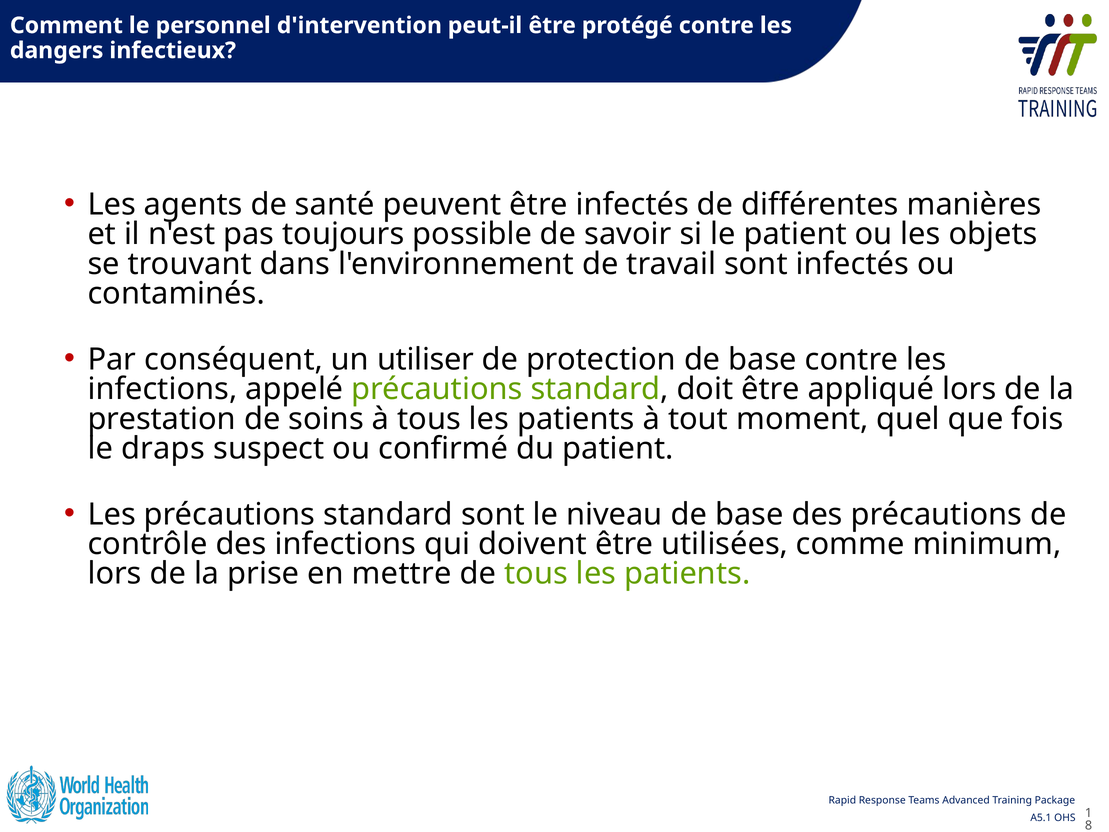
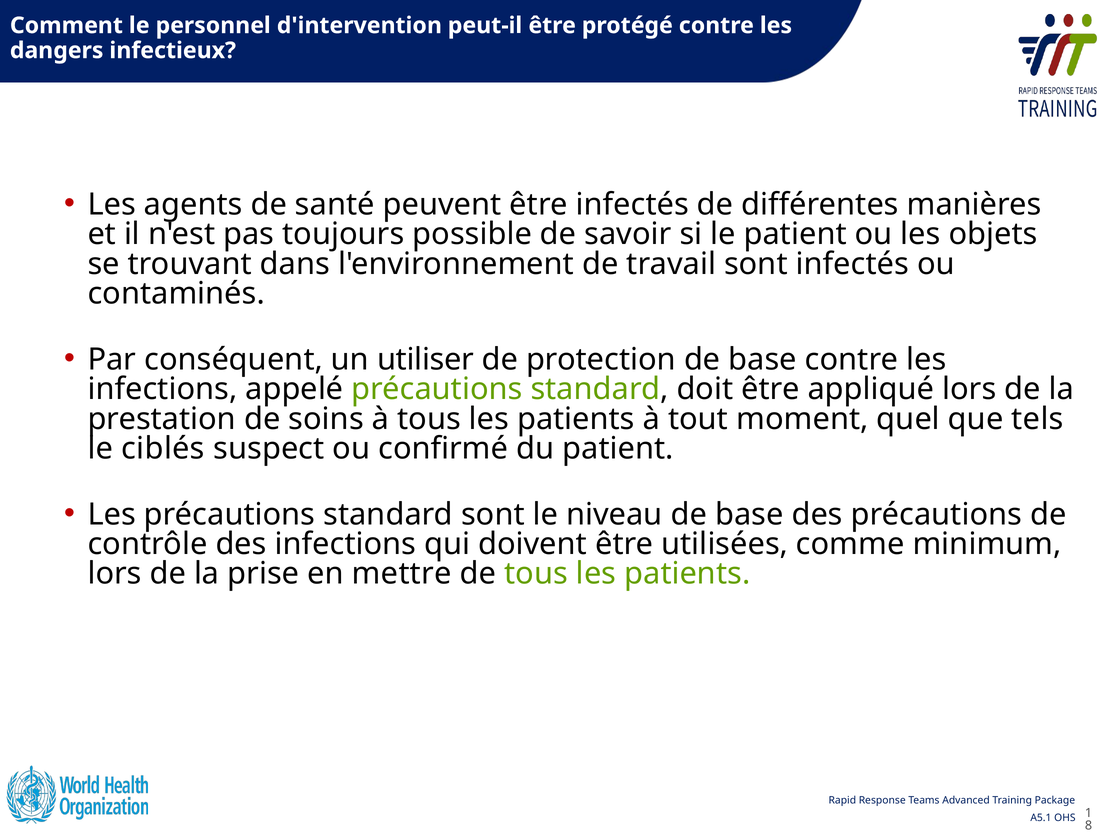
fois: fois -> tels
draps: draps -> ciblés
